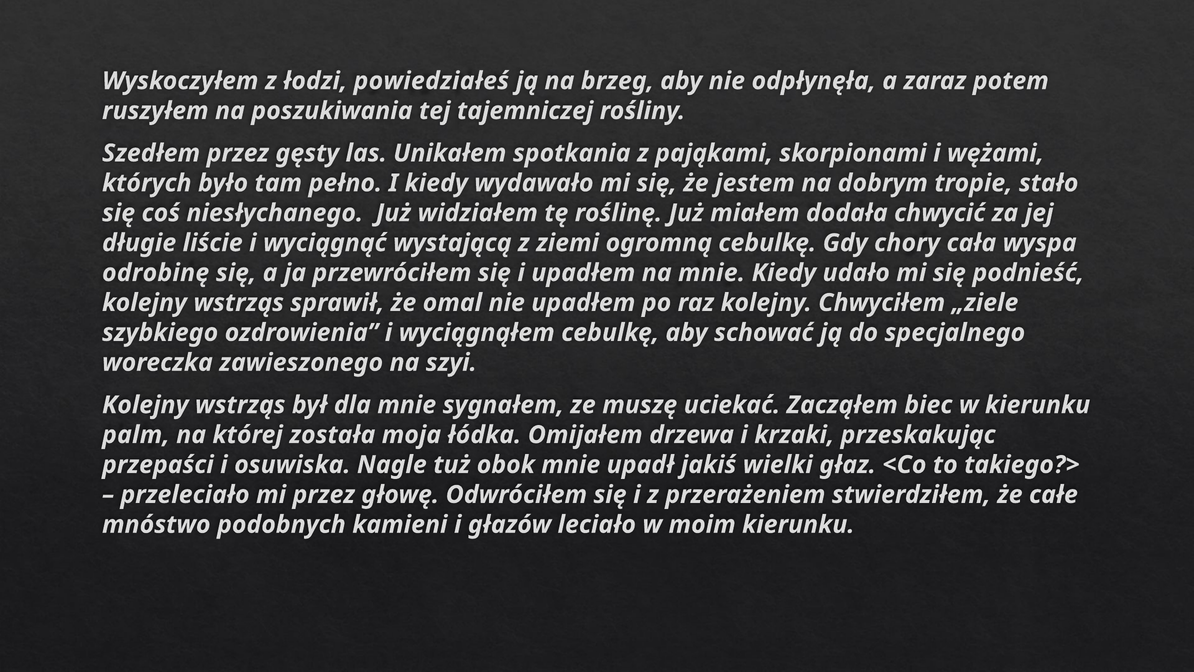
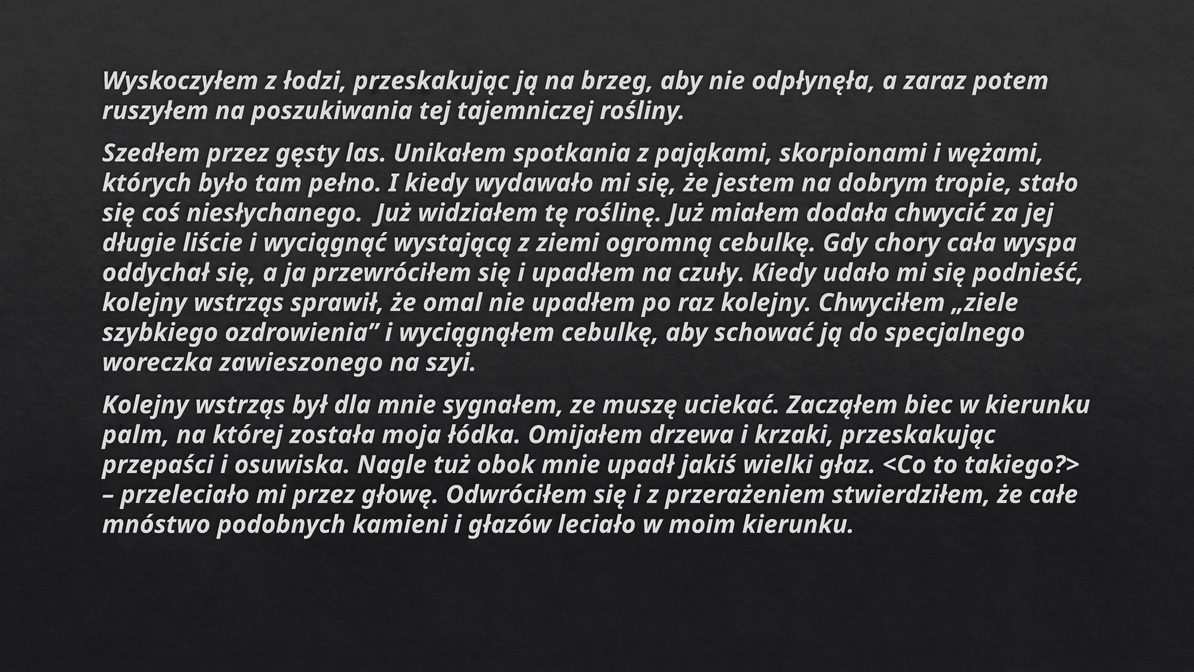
łodzi powiedziałeś: powiedziałeś -> przeskakując
odrobinę: odrobinę -> oddychał
na mnie: mnie -> czuły
